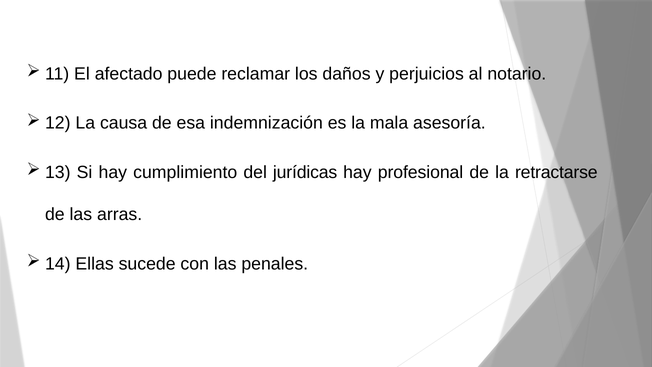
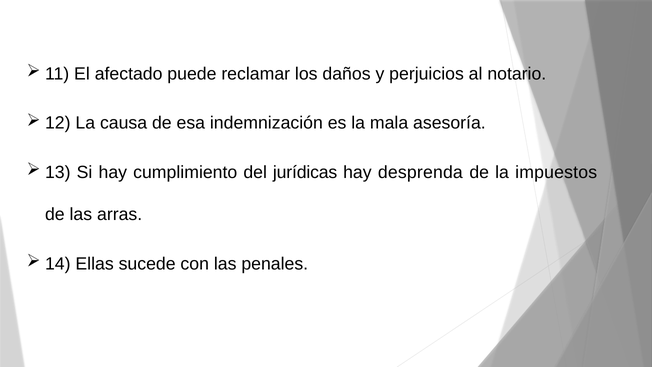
profesional: profesional -> desprenda
retractarse: retractarse -> impuestos
